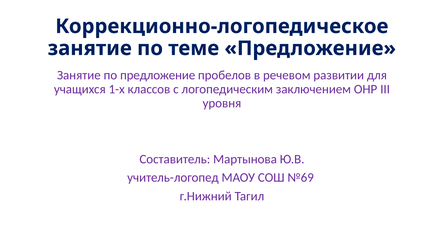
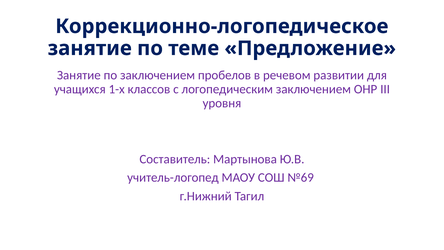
по предложение: предложение -> заключением
